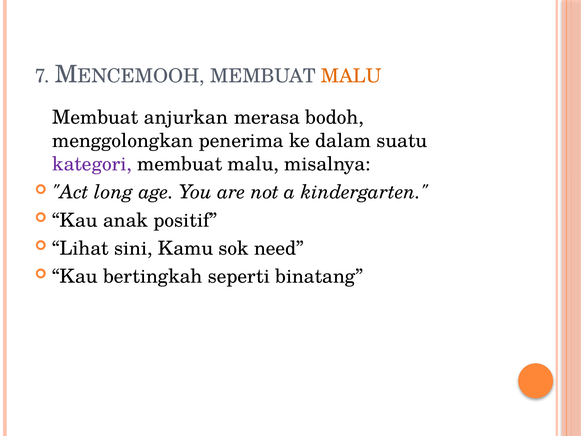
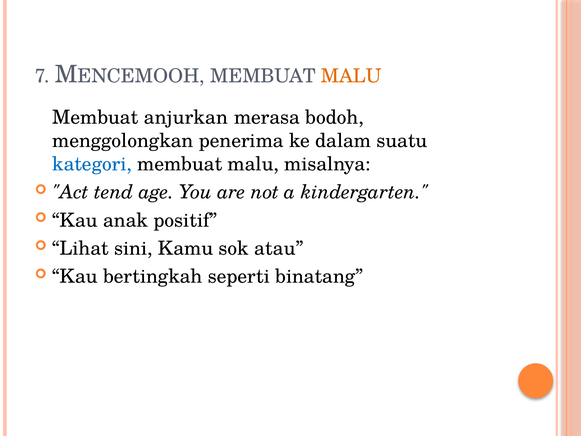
kategori colour: purple -> blue
long: long -> tend
need: need -> atau
